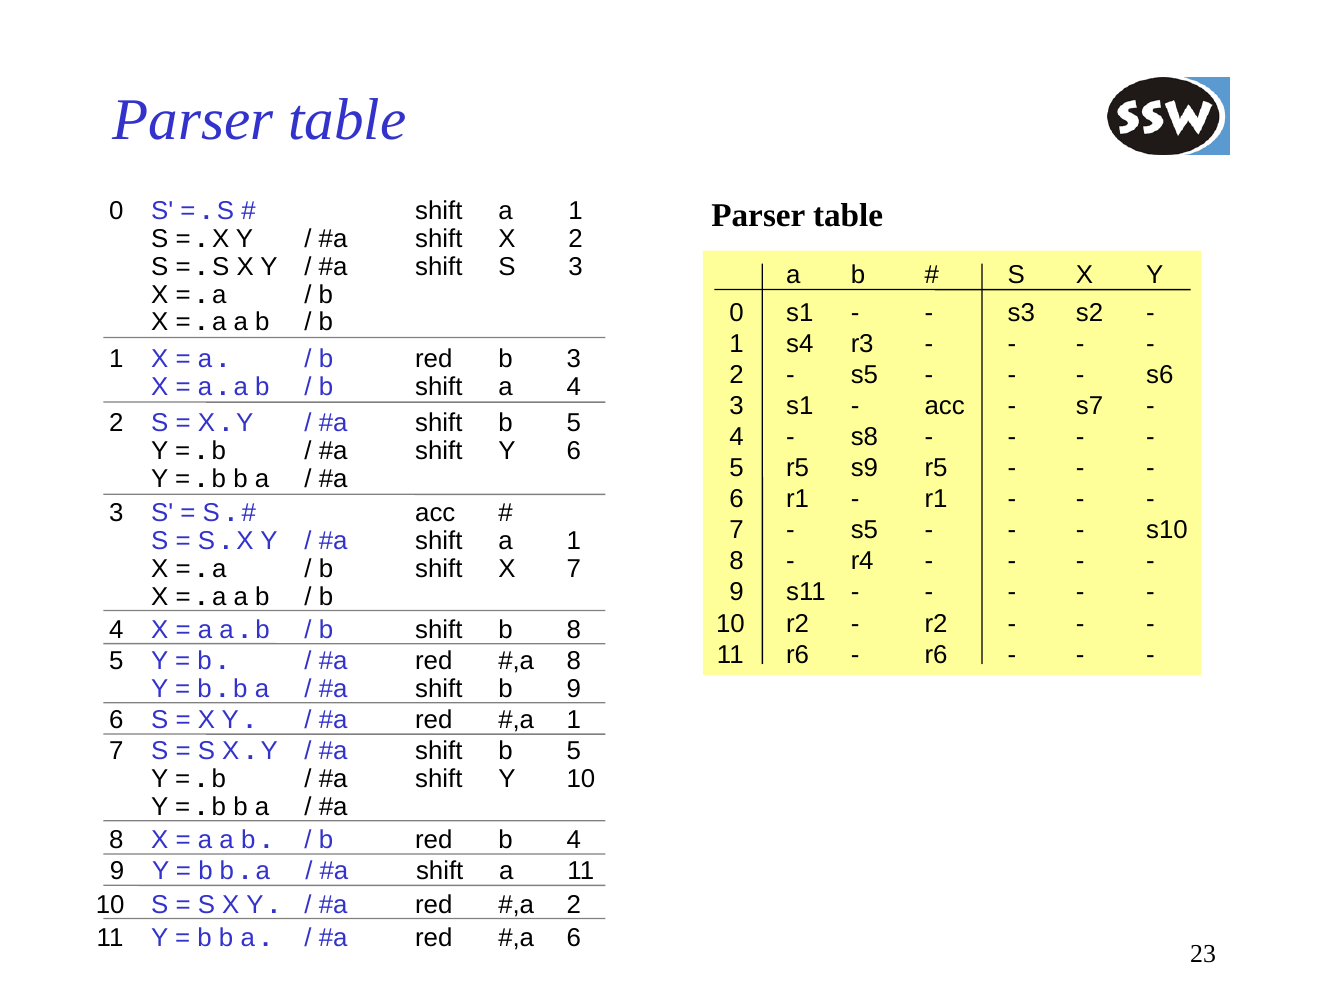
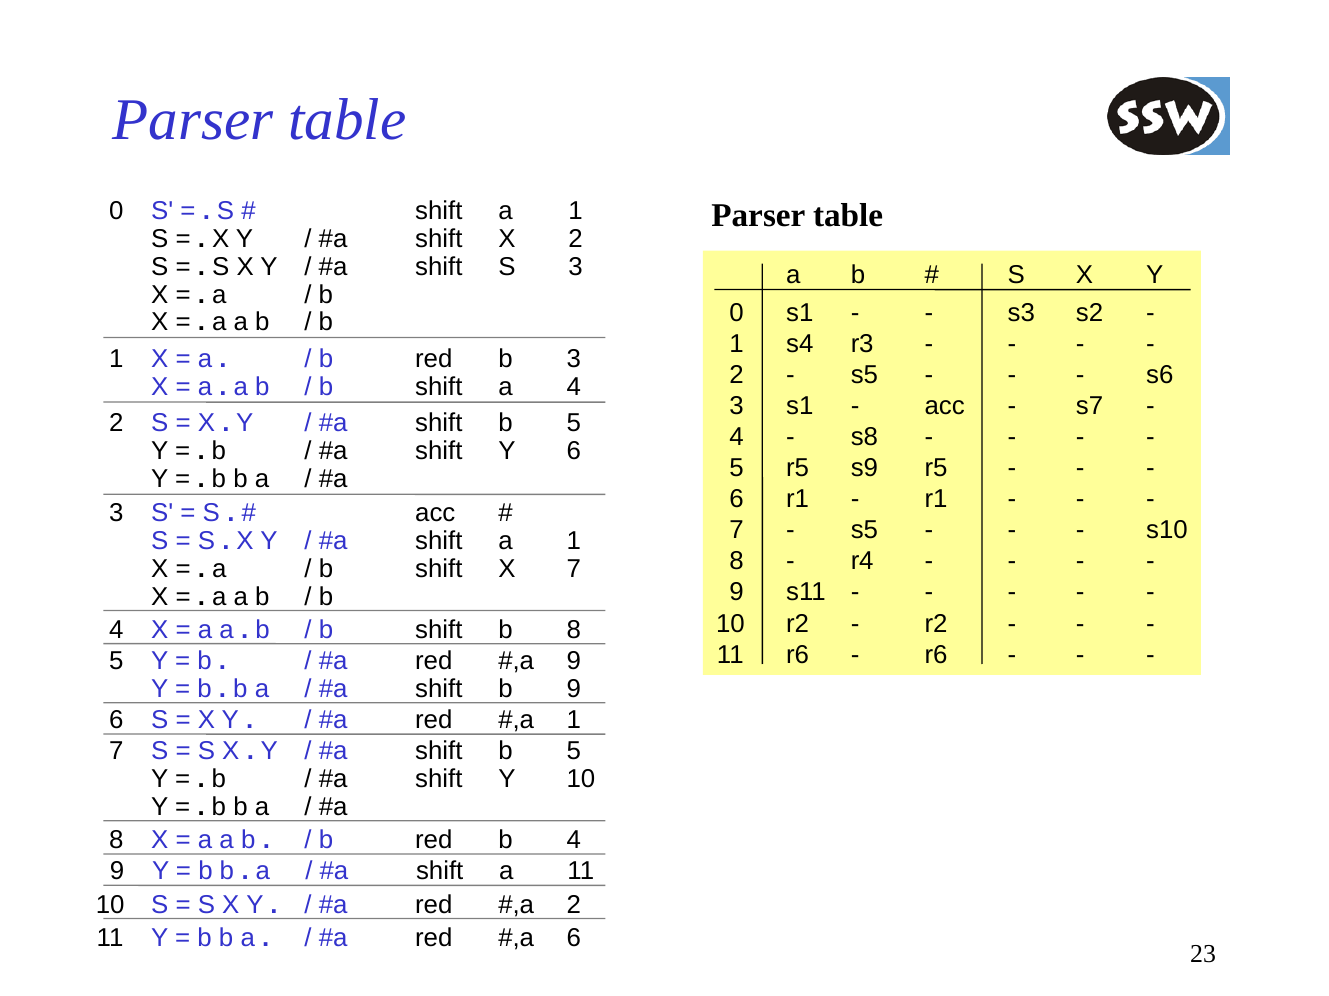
8 at (574, 662): 8 -> 9
